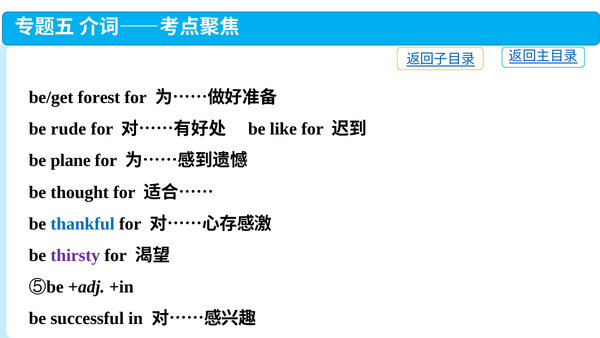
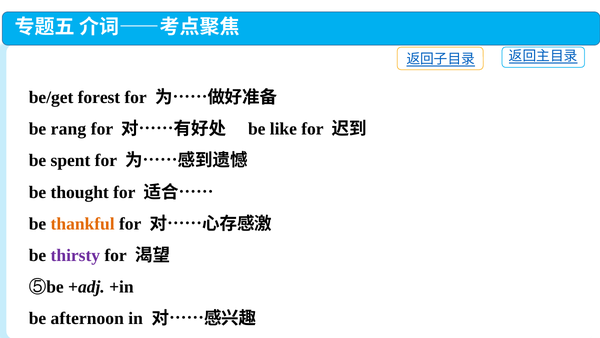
rude: rude -> rang
plane: plane -> spent
thankful colour: blue -> orange
successful: successful -> afternoon
